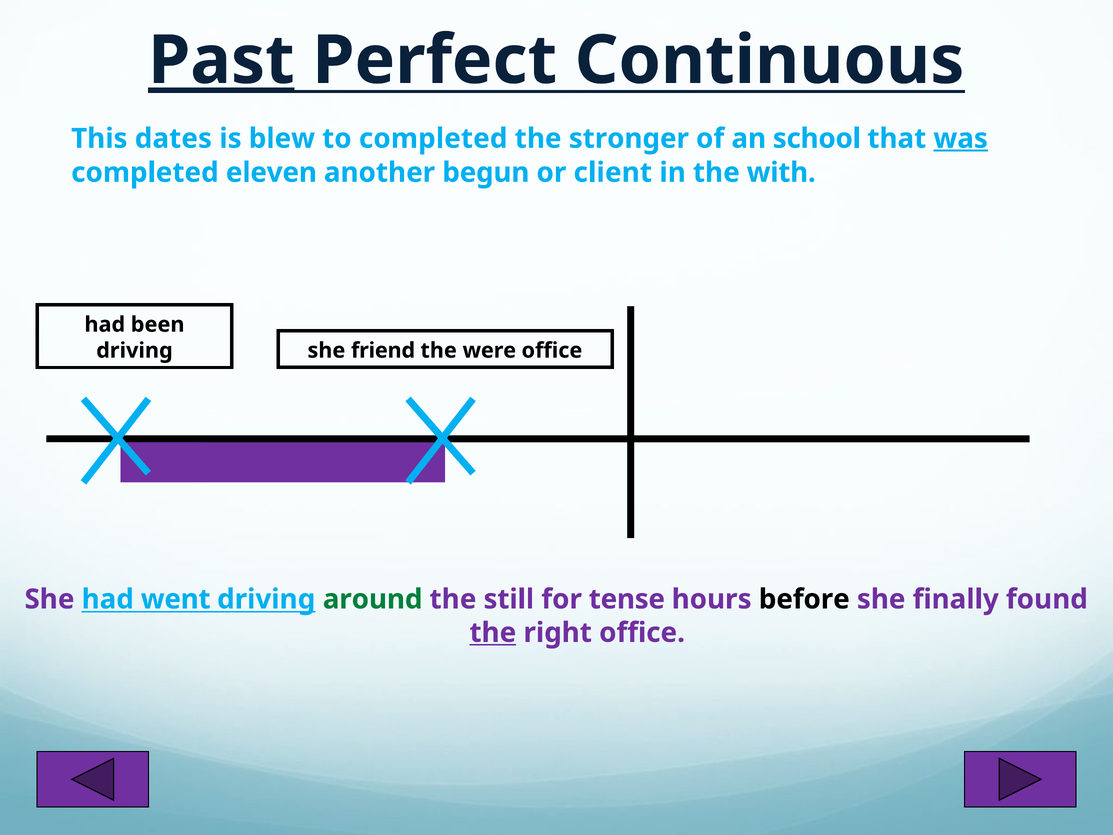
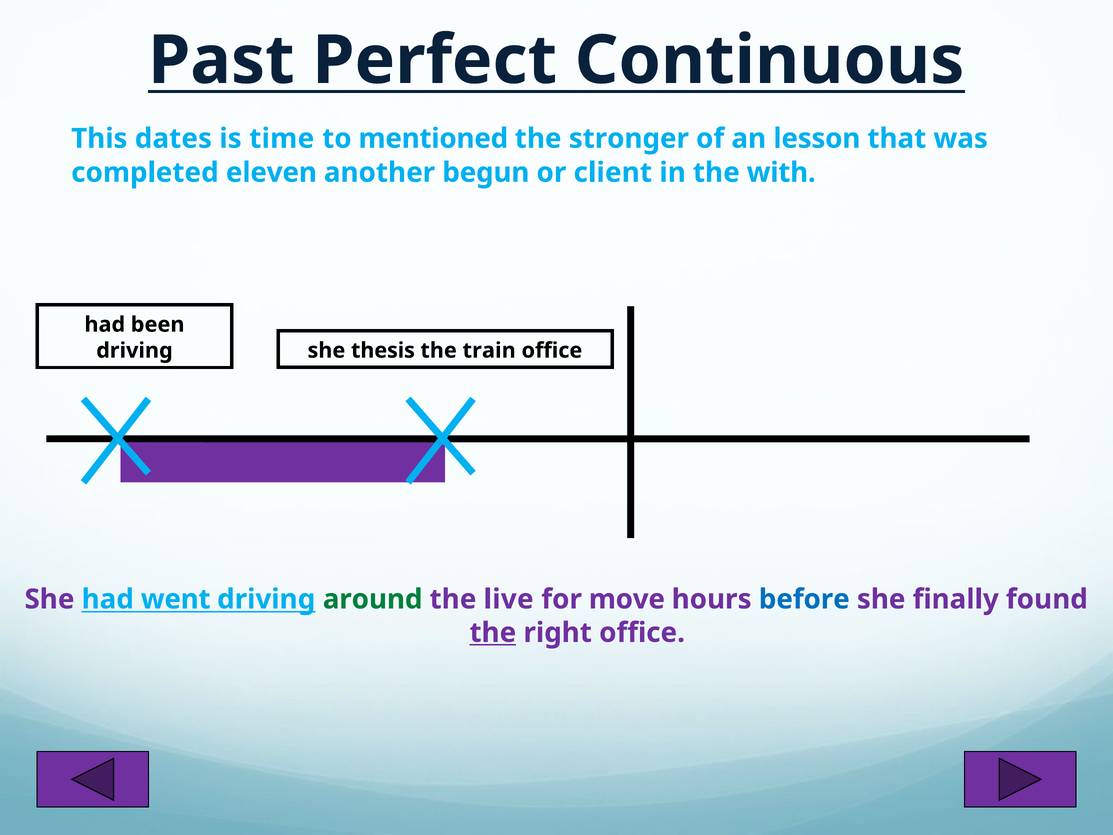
Past underline: present -> none
blew: blew -> time
to completed: completed -> mentioned
school: school -> lesson
was underline: present -> none
friend: friend -> thesis
were: were -> train
still: still -> live
tense: tense -> move
before colour: black -> blue
